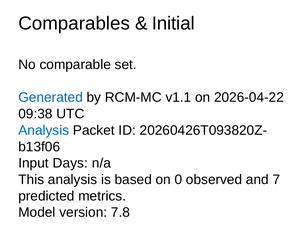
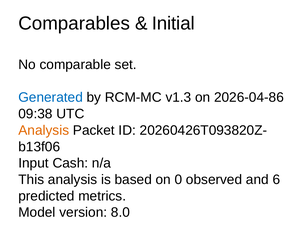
v1.1: v1.1 -> v1.3
2026-04-22: 2026-04-22 -> 2026-04-86
Analysis at (44, 130) colour: blue -> orange
Days: Days -> Cash
7: 7 -> 6
7.8: 7.8 -> 8.0
